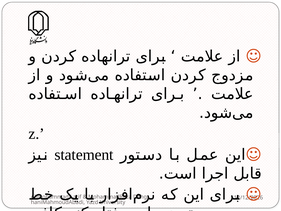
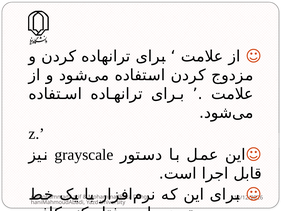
statement: statement -> grayscale
